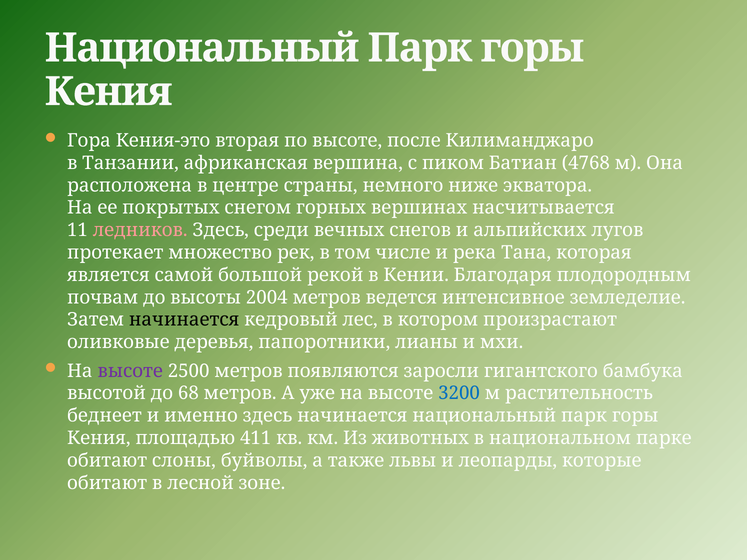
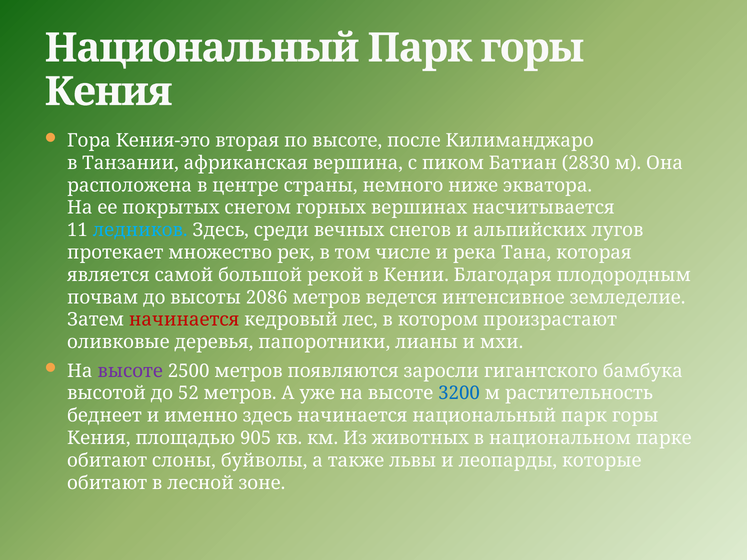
4768: 4768 -> 2830
ледников colour: pink -> light blue
2004: 2004 -> 2086
начинается at (184, 320) colour: black -> red
68: 68 -> 52
411: 411 -> 905
